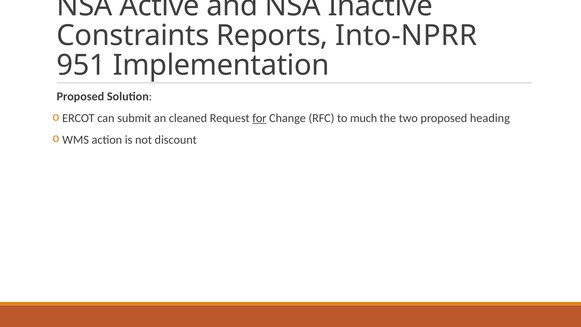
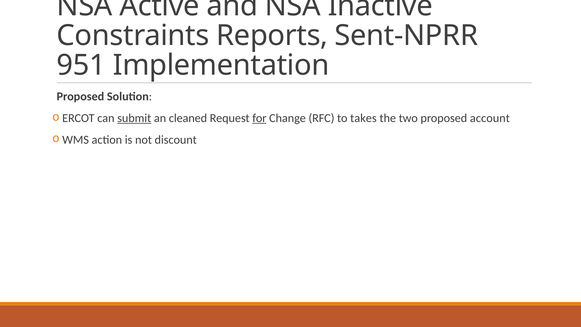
Into-NPRR: Into-NPRR -> Sent-NPRR
submit underline: none -> present
much: much -> takes
heading: heading -> account
